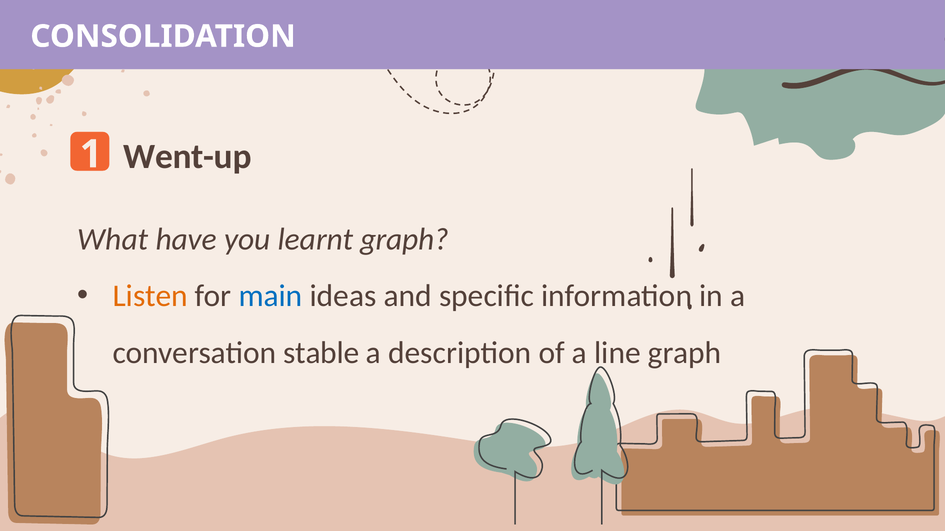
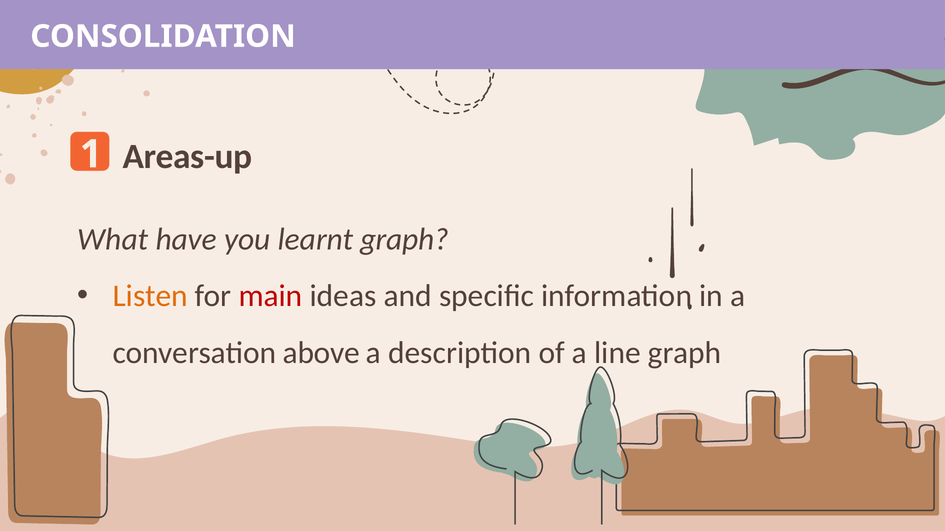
Went-up: Went-up -> Areas-up
main colour: blue -> red
stable: stable -> above
